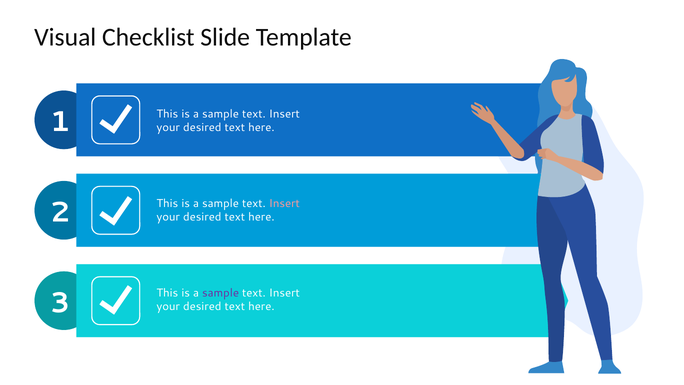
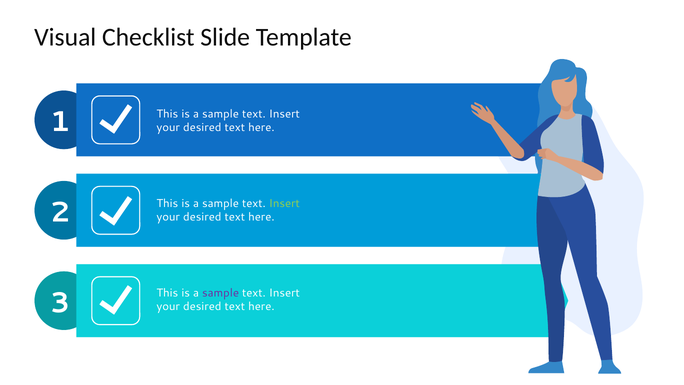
Insert at (284, 203) colour: pink -> light green
